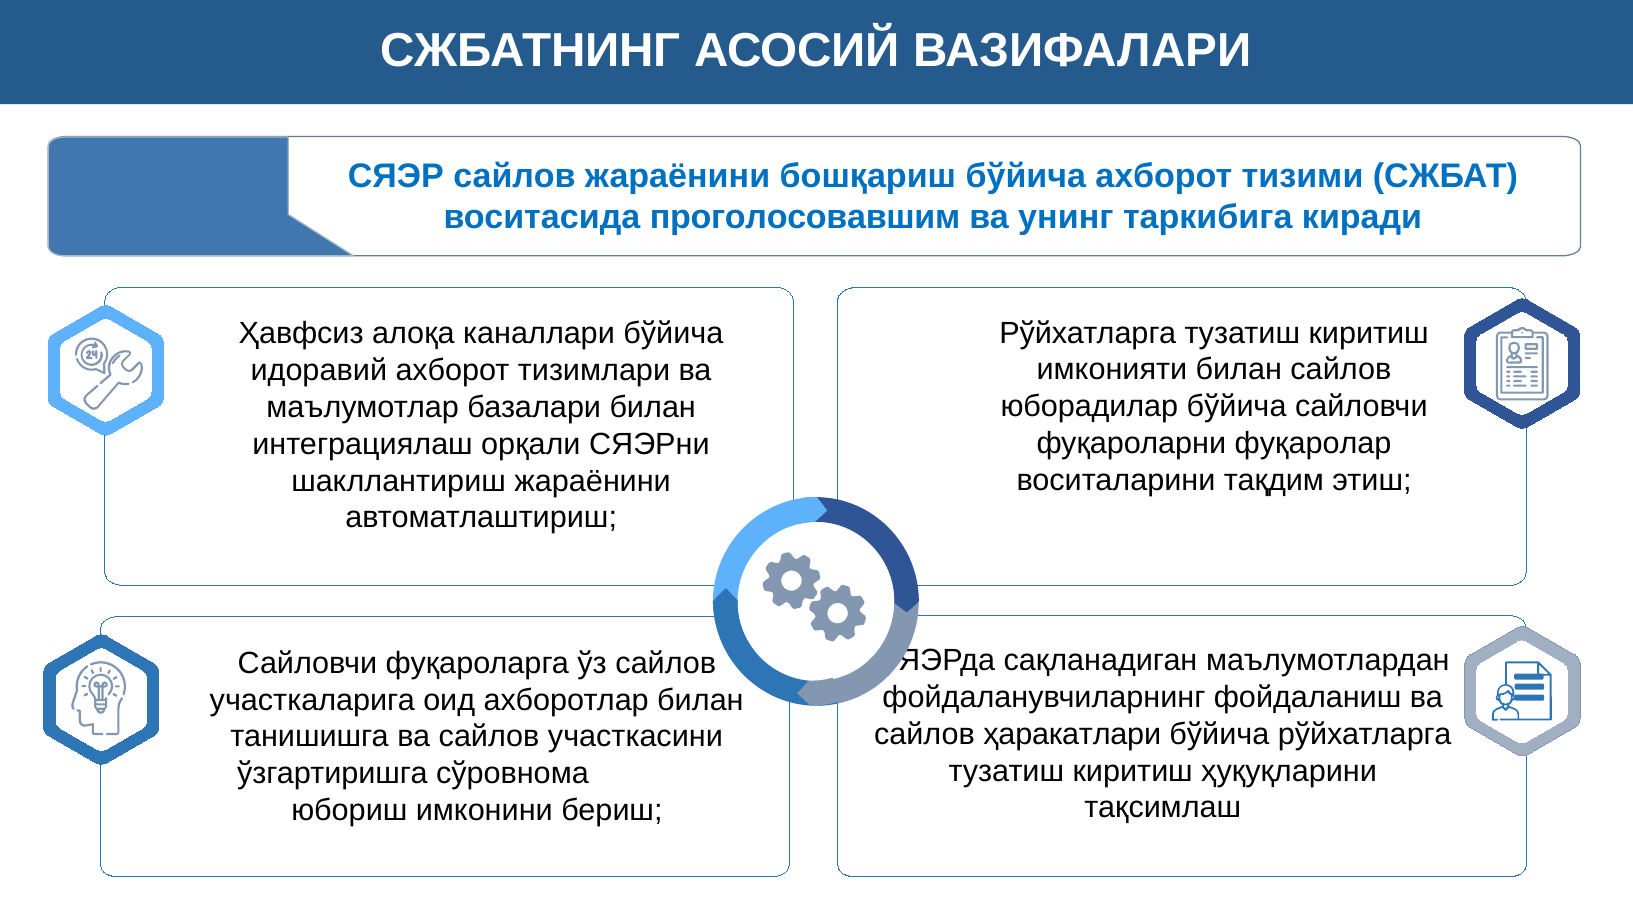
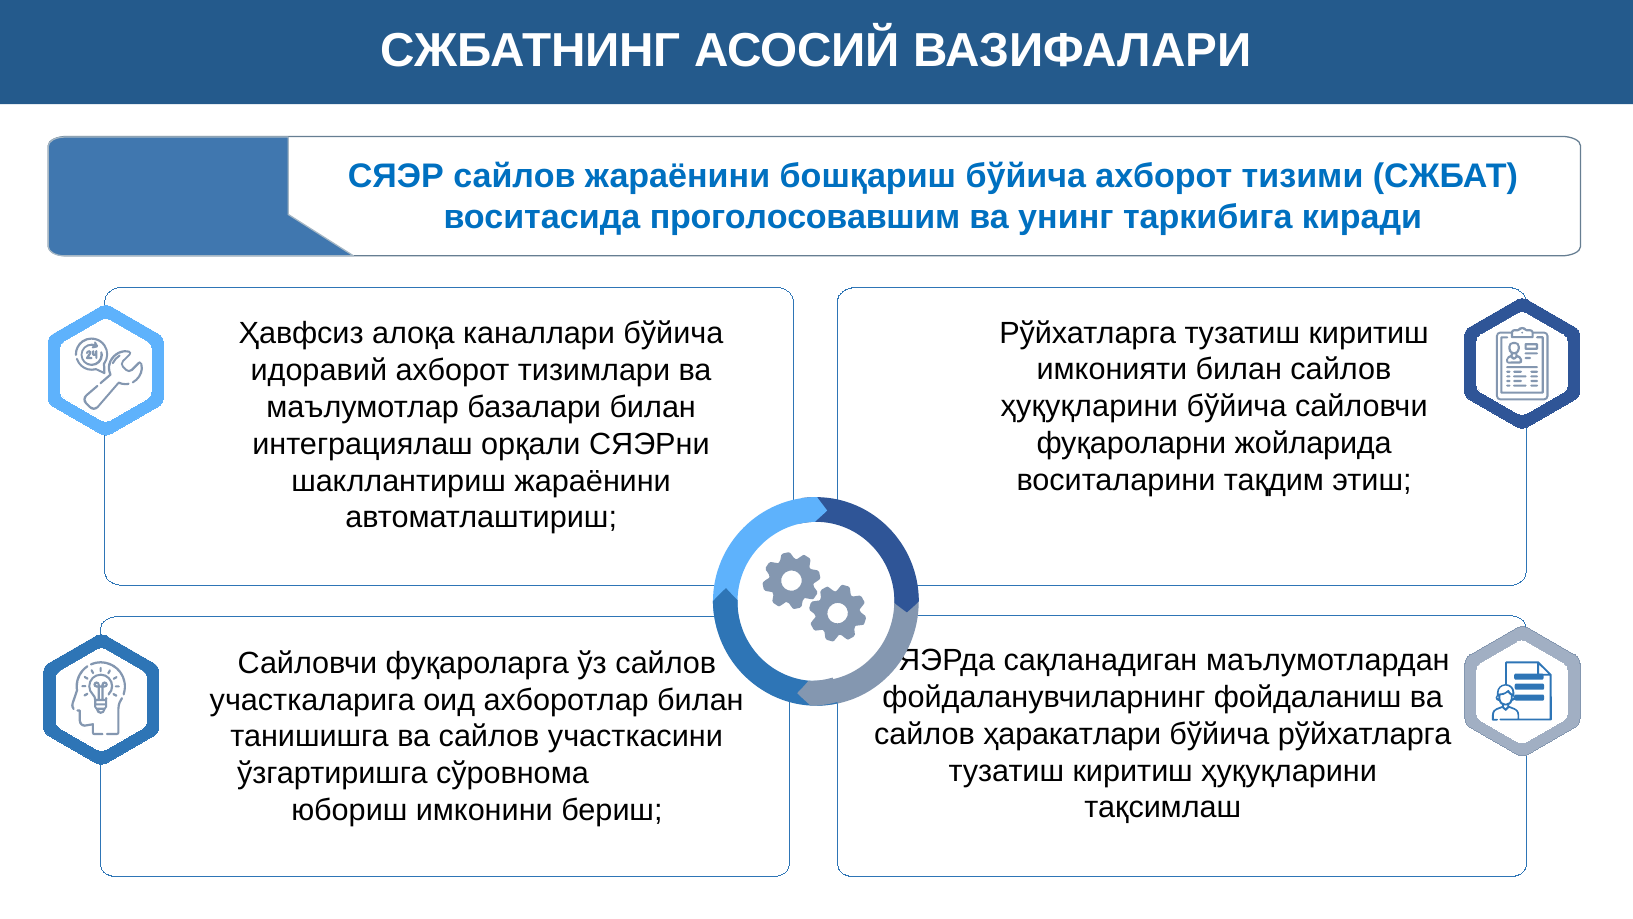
юборадилар at (1089, 406): юборадилар -> ҳуқуқларини
фуқаролар: фуқаролар -> жойларида
